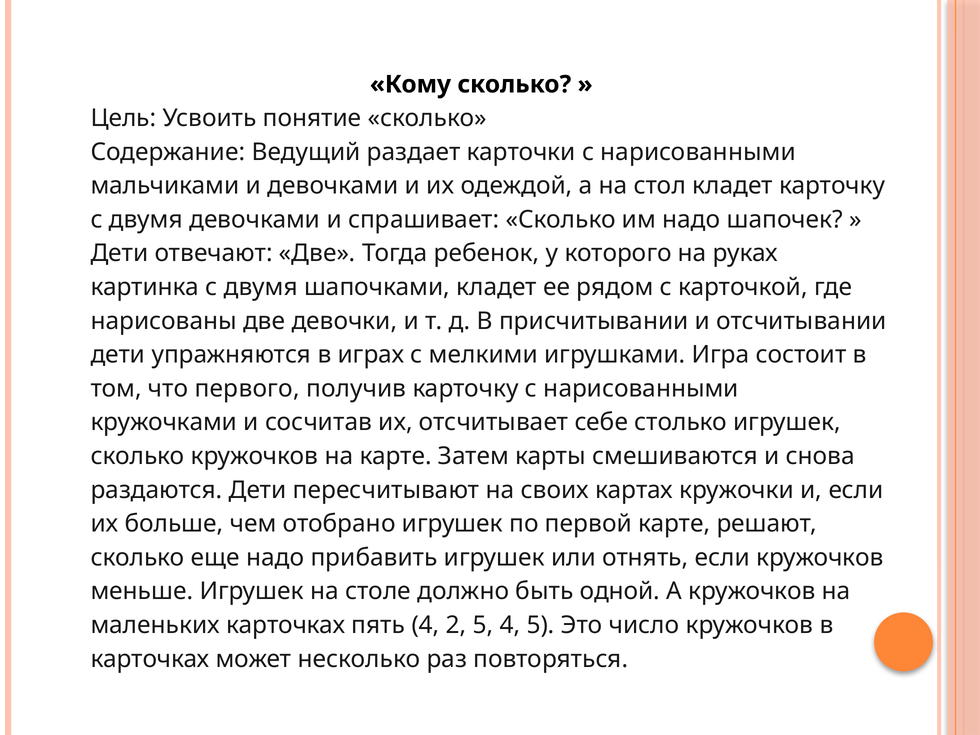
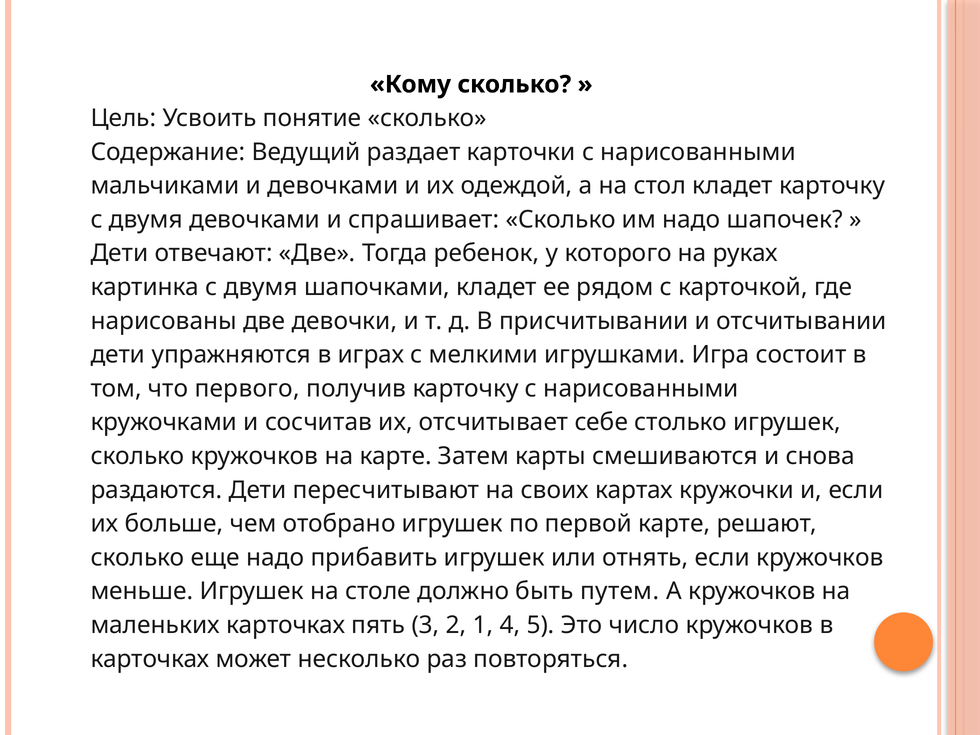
одной: одной -> путем
пять 4: 4 -> 3
2 5: 5 -> 1
